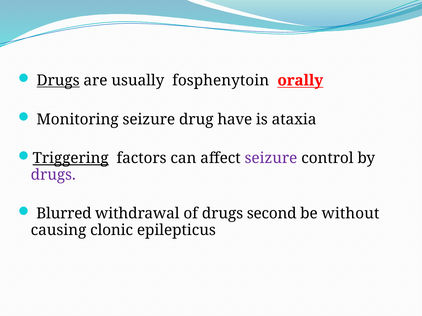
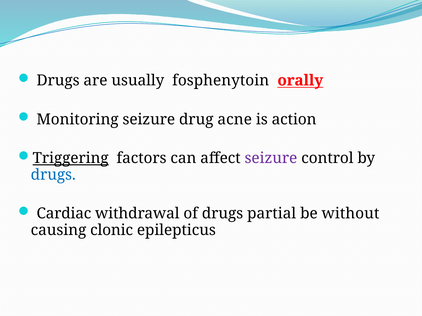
Drugs at (58, 81) underline: present -> none
have: have -> acne
ataxia: ataxia -> action
drugs at (53, 175) colour: purple -> blue
Blurred: Blurred -> Cardiac
second: second -> partial
